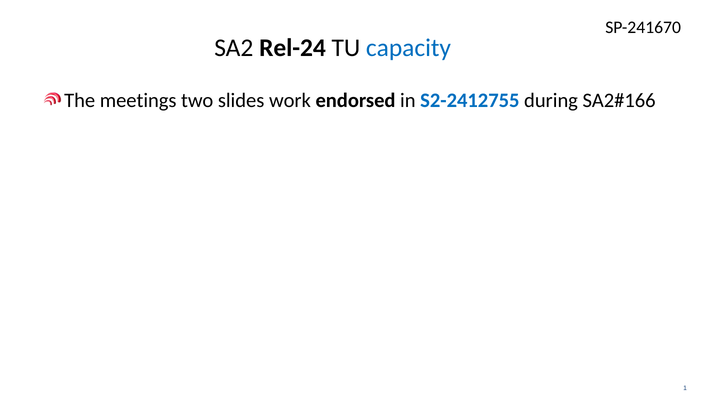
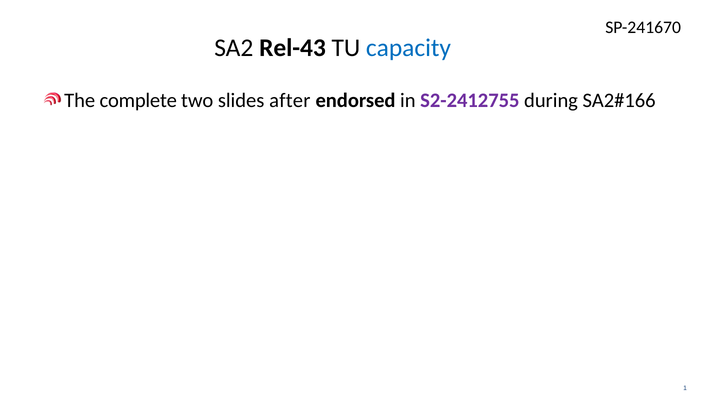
Rel-24: Rel-24 -> Rel-43
meetings: meetings -> complete
work: work -> after
S2-2412755 colour: blue -> purple
